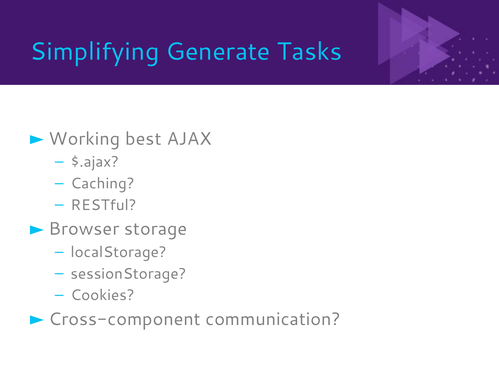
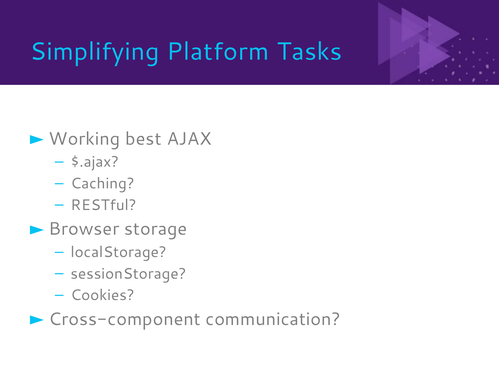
Generate: Generate -> Platform
